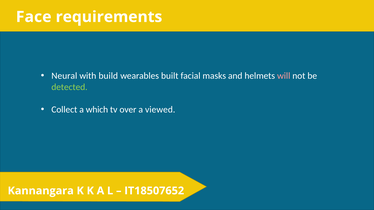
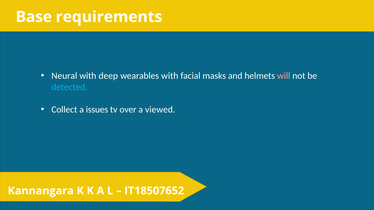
Face: Face -> Base
build: build -> deep
wearables built: built -> with
detected colour: light green -> light blue
which: which -> issues
